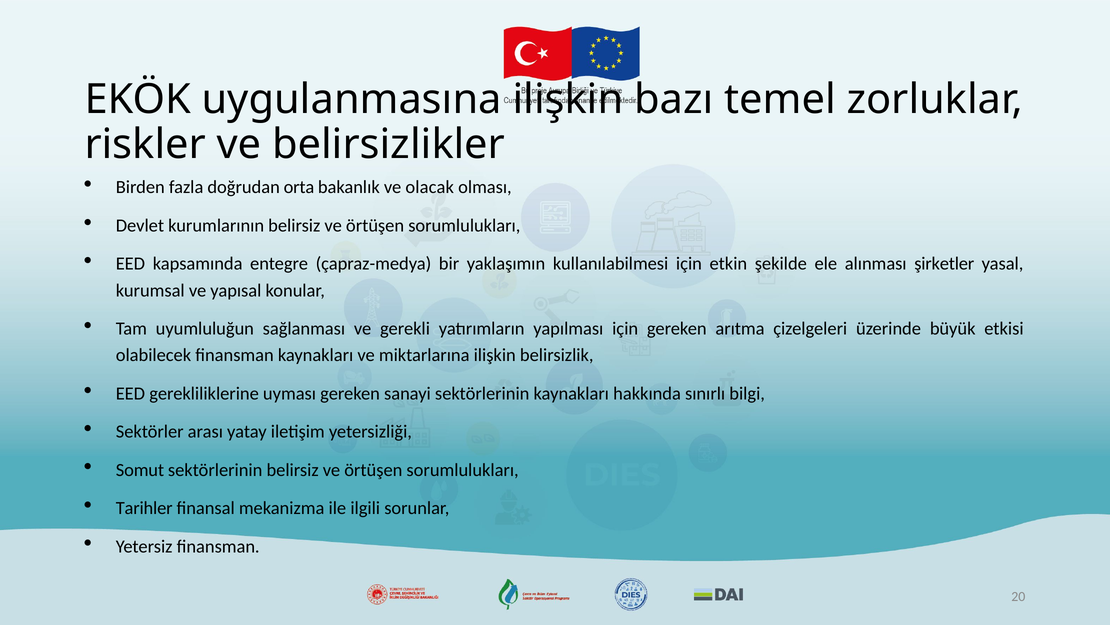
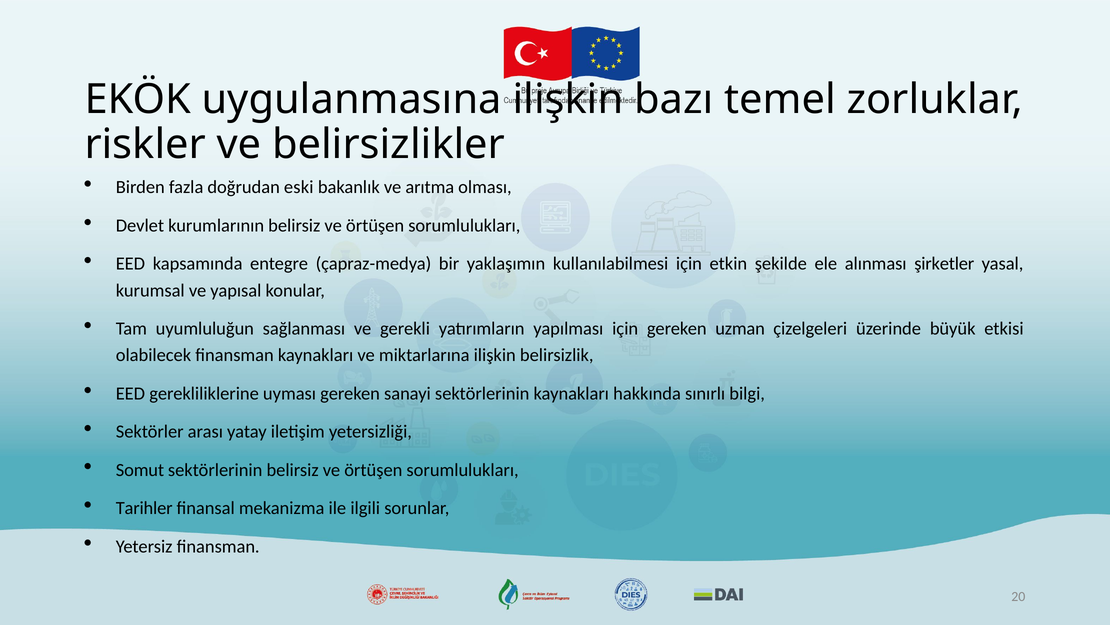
orta: orta -> eski
olacak: olacak -> arıtma
arıtma: arıtma -> uzman
